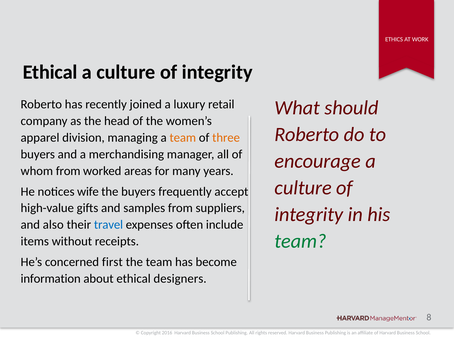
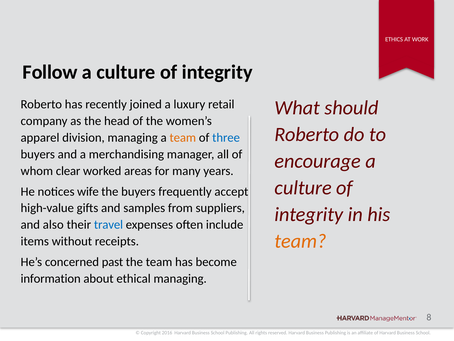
Ethical at (50, 72): Ethical -> Follow
three colour: orange -> blue
whom from: from -> clear
team at (301, 241) colour: green -> orange
first: first -> past
ethical designers: designers -> managing
